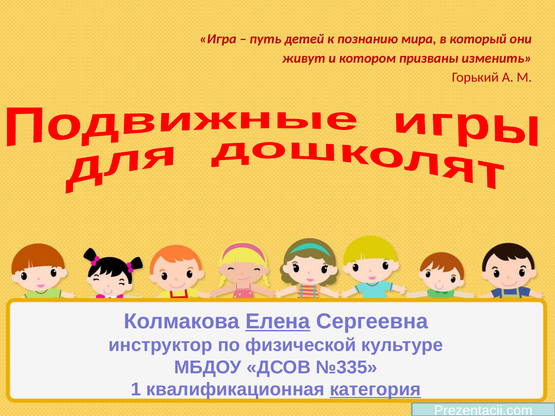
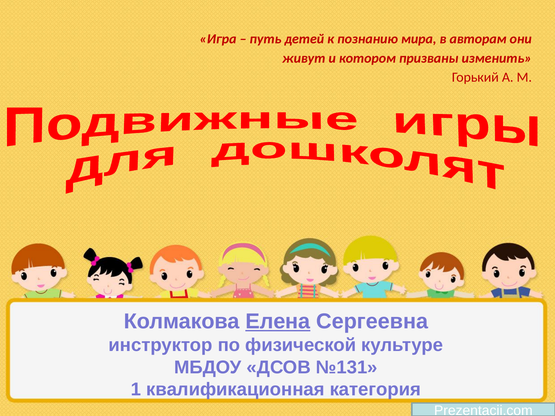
который: который -> авторам
№335: №335 -> №131
категория underline: present -> none
